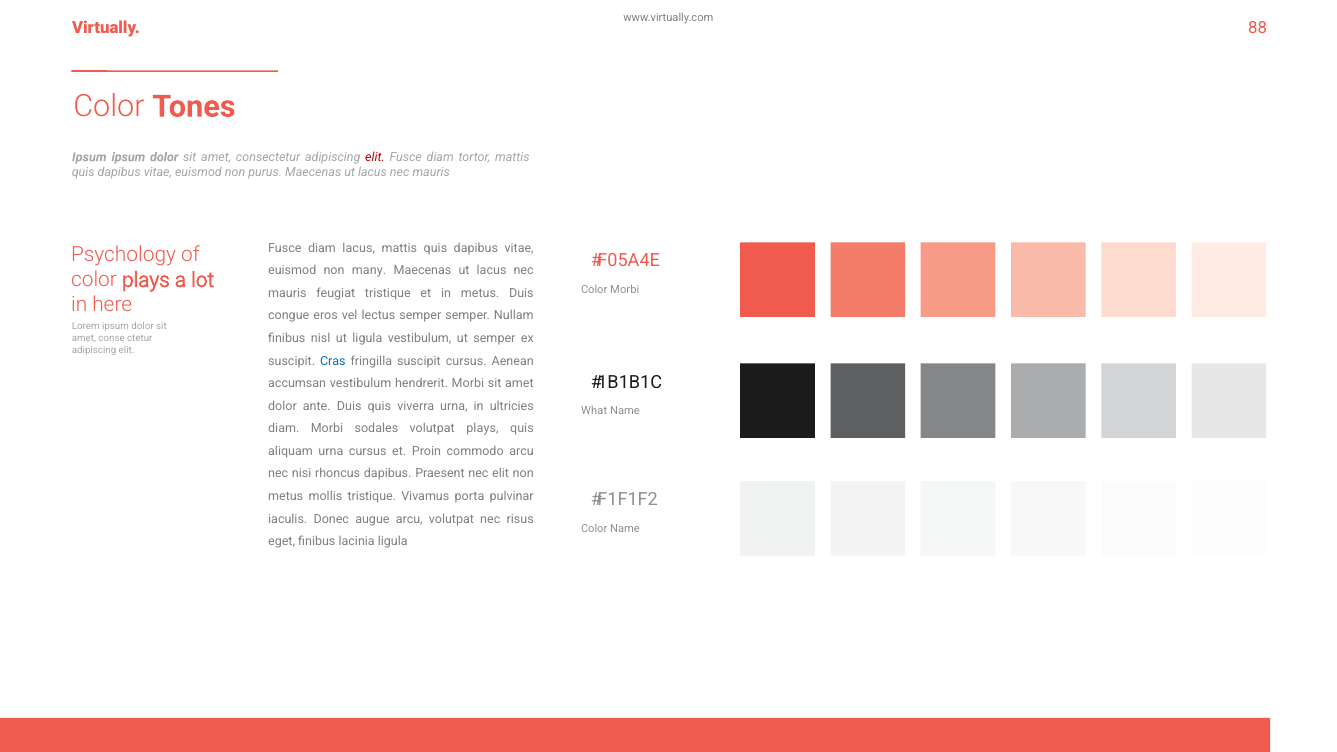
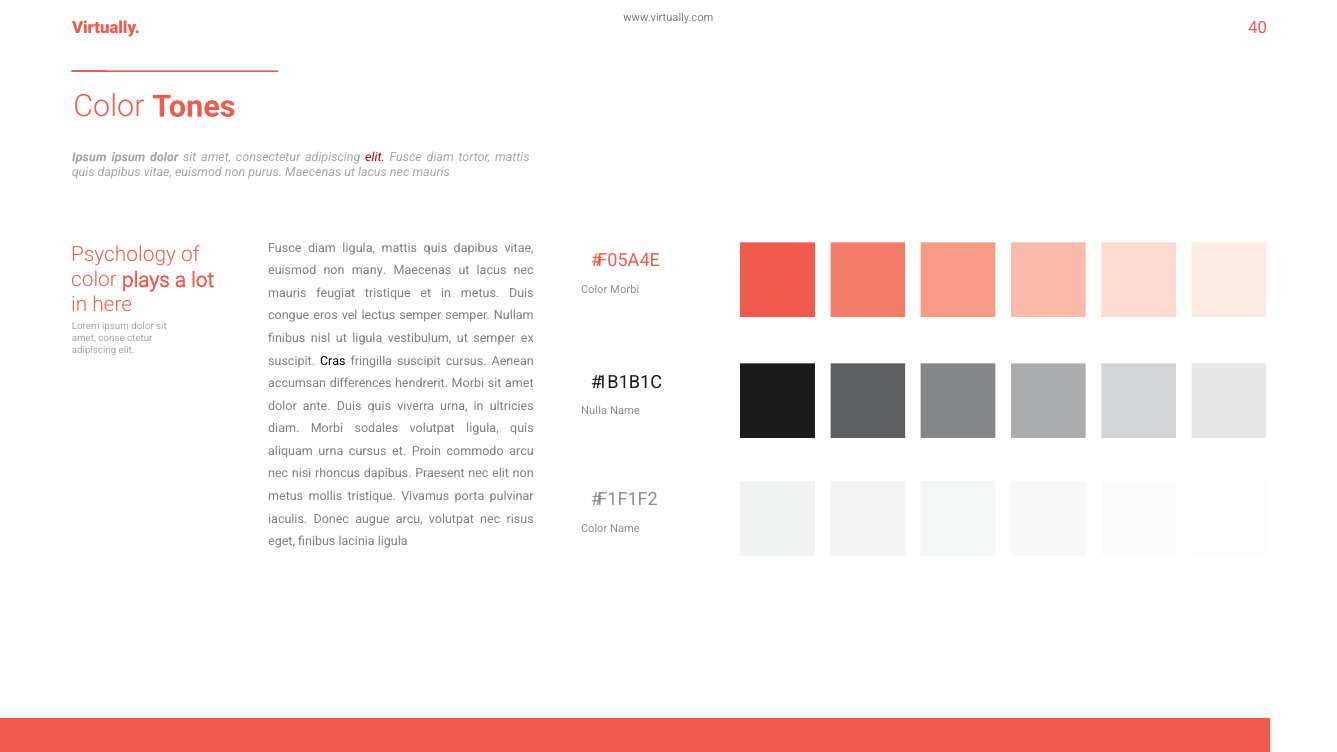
88: 88 -> 40
diam lacus: lacus -> ligula
Cras colour: blue -> black
accumsan vestibulum: vestibulum -> differences
What: What -> Nulla
volutpat plays: plays -> ligula
